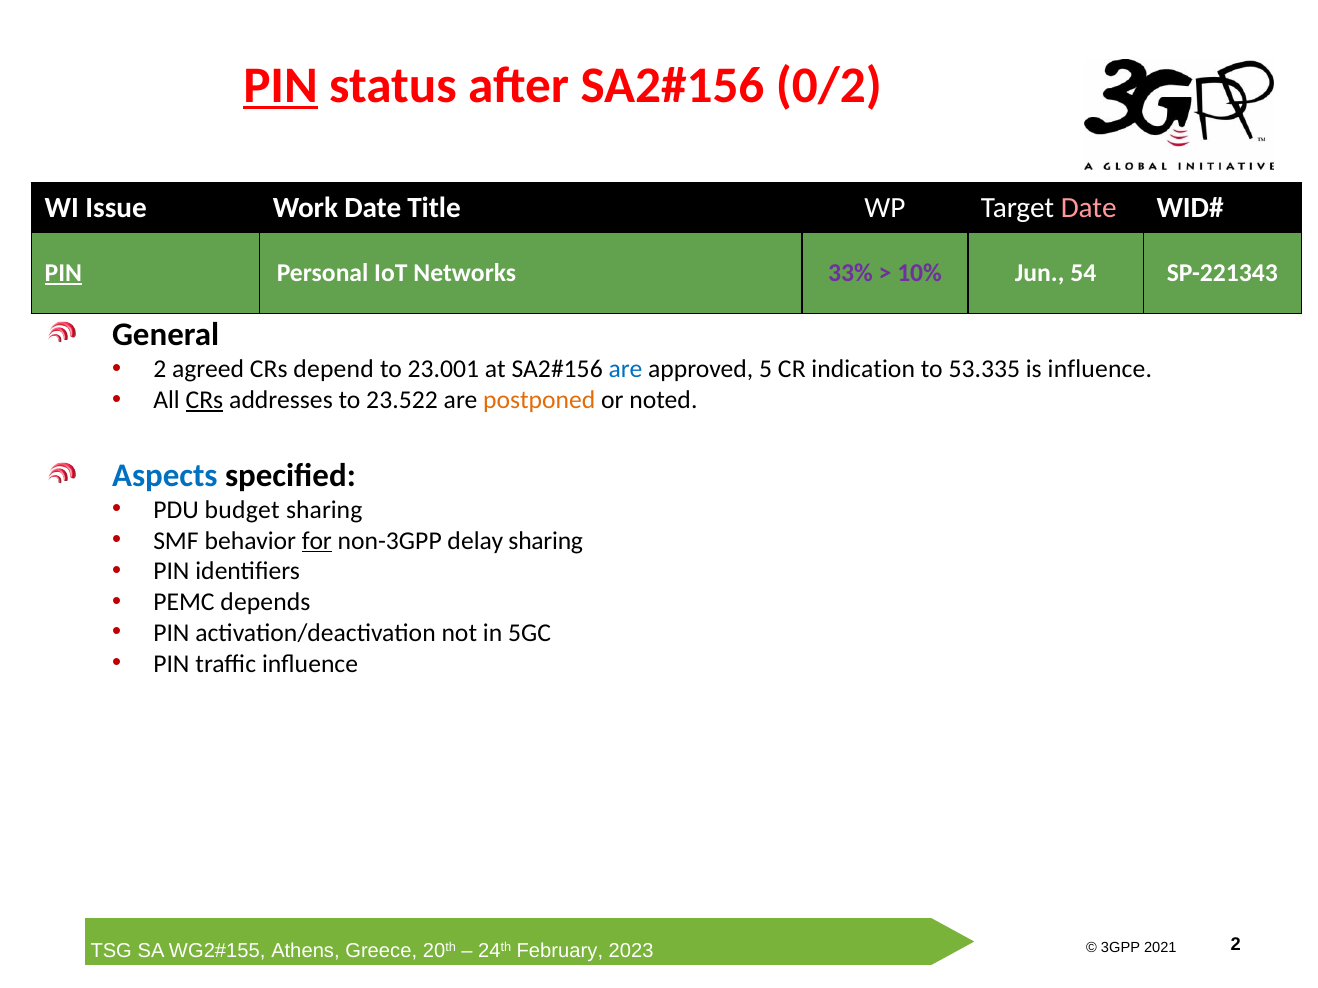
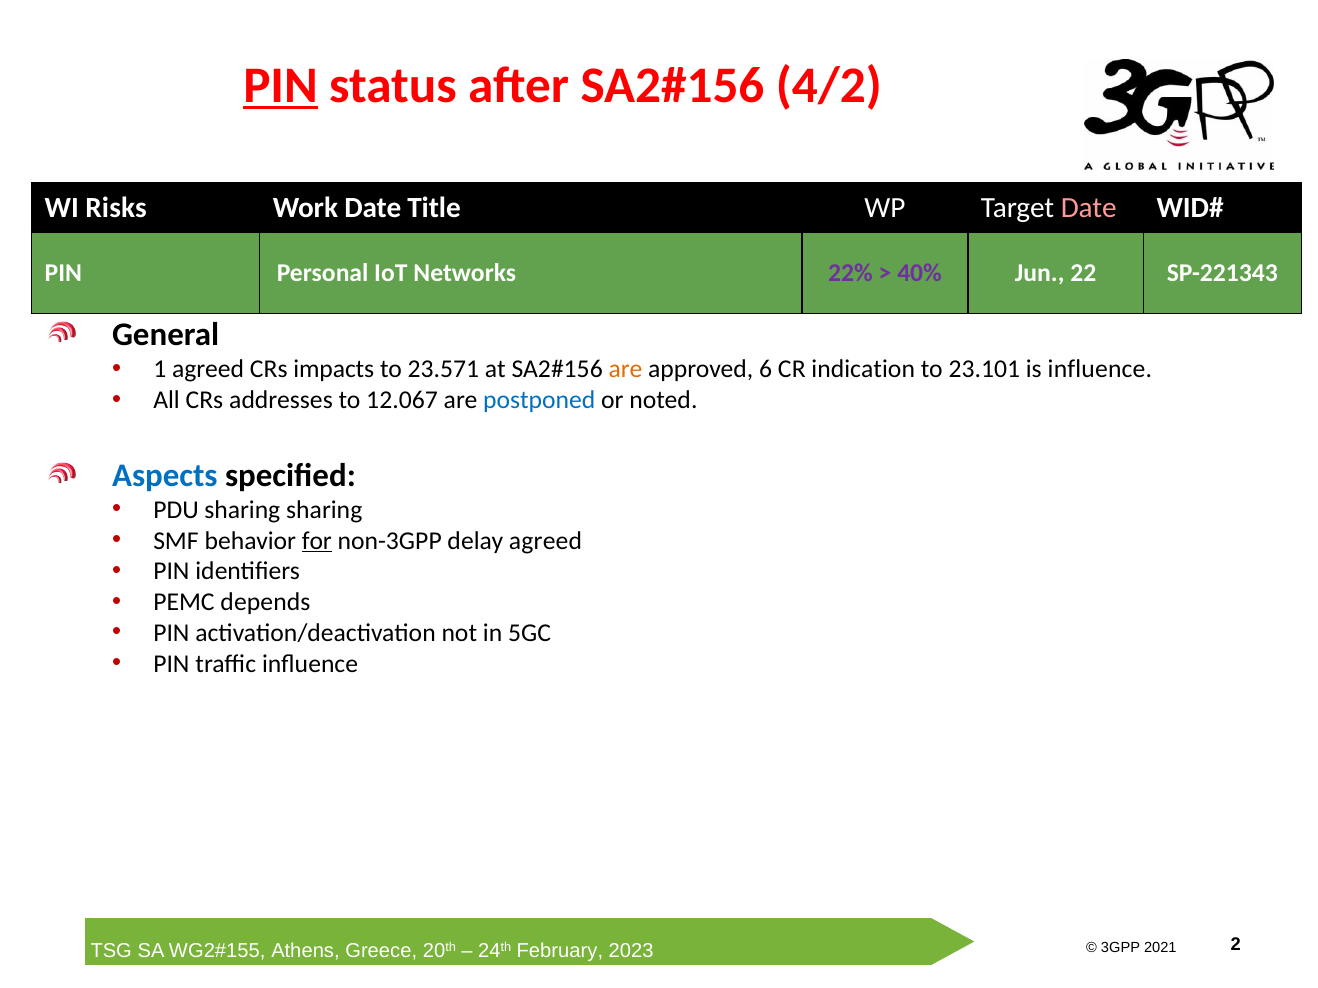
0/2: 0/2 -> 4/2
Issue: Issue -> Risks
PIN at (63, 273) underline: present -> none
33%: 33% -> 22%
10%: 10% -> 40%
54: 54 -> 22
2 at (160, 369): 2 -> 1
depend: depend -> impacts
23.001: 23.001 -> 23.571
are at (625, 369) colour: blue -> orange
5: 5 -> 6
53.335: 53.335 -> 23.101
CRs at (204, 400) underline: present -> none
23.522: 23.522 -> 12.067
postponed colour: orange -> blue
PDU budget: budget -> sharing
delay sharing: sharing -> agreed
